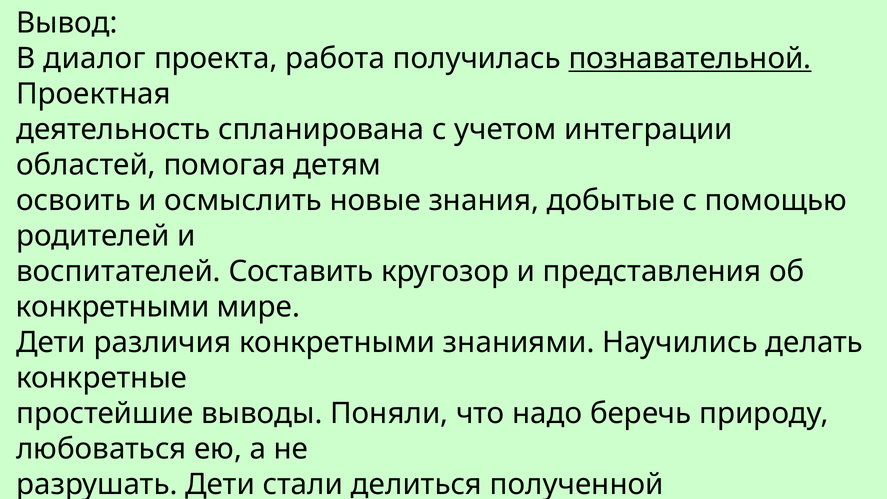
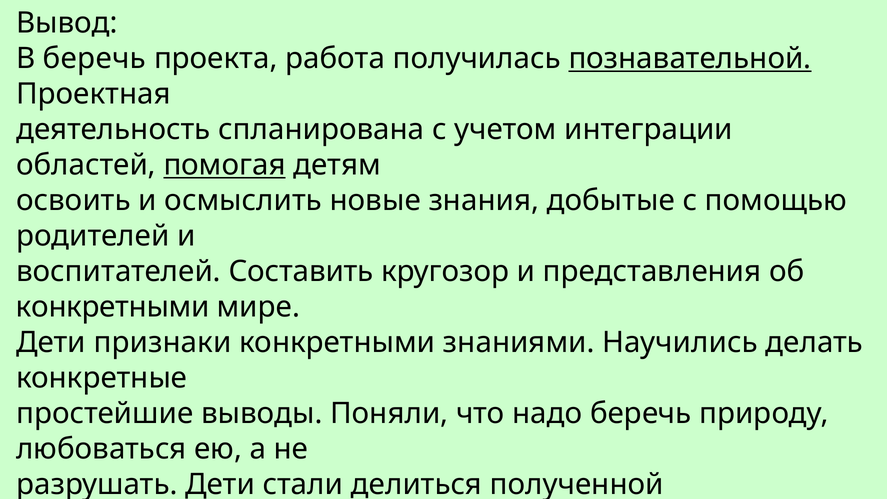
В диалог: диалог -> беречь
помогая underline: none -> present
различия: различия -> признаки
